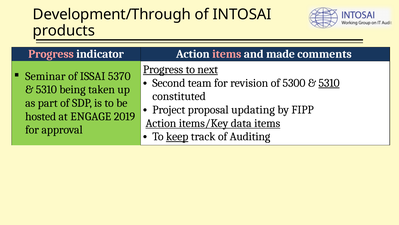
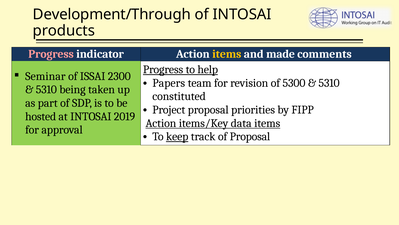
items at (227, 54) colour: pink -> yellow
next: next -> help
5370: 5370 -> 2300
Second: Second -> Papers
5310 at (329, 83) underline: present -> none
updating: updating -> priorities
at ENGAGE: ENGAGE -> INTOSAI
of Auditing: Auditing -> Proposal
